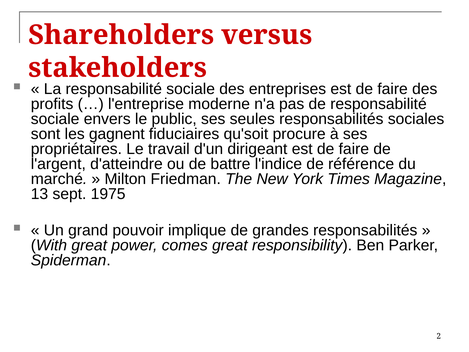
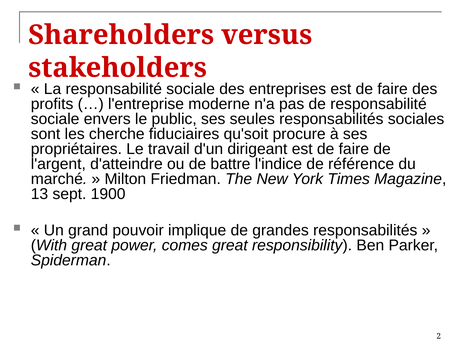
gagnent: gagnent -> cherche
1975: 1975 -> 1900
